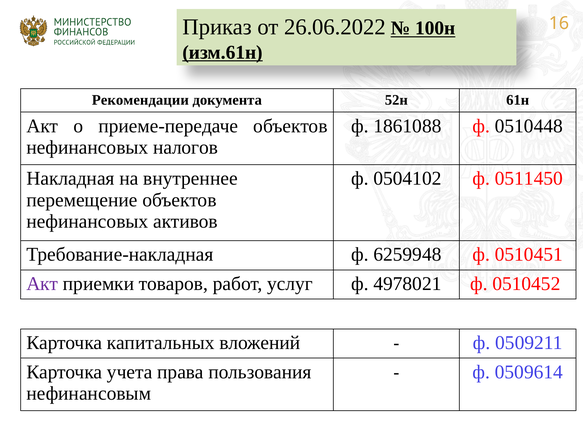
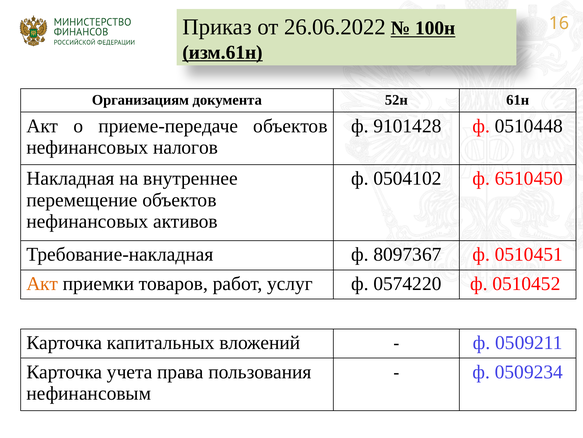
Рекомендации: Рекомендации -> Организациям
1861088: 1861088 -> 9101428
0511450: 0511450 -> 6510450
6259948: 6259948 -> 8097367
Акт at (42, 283) colour: purple -> orange
4978021: 4978021 -> 0574220
0509614: 0509614 -> 0509234
